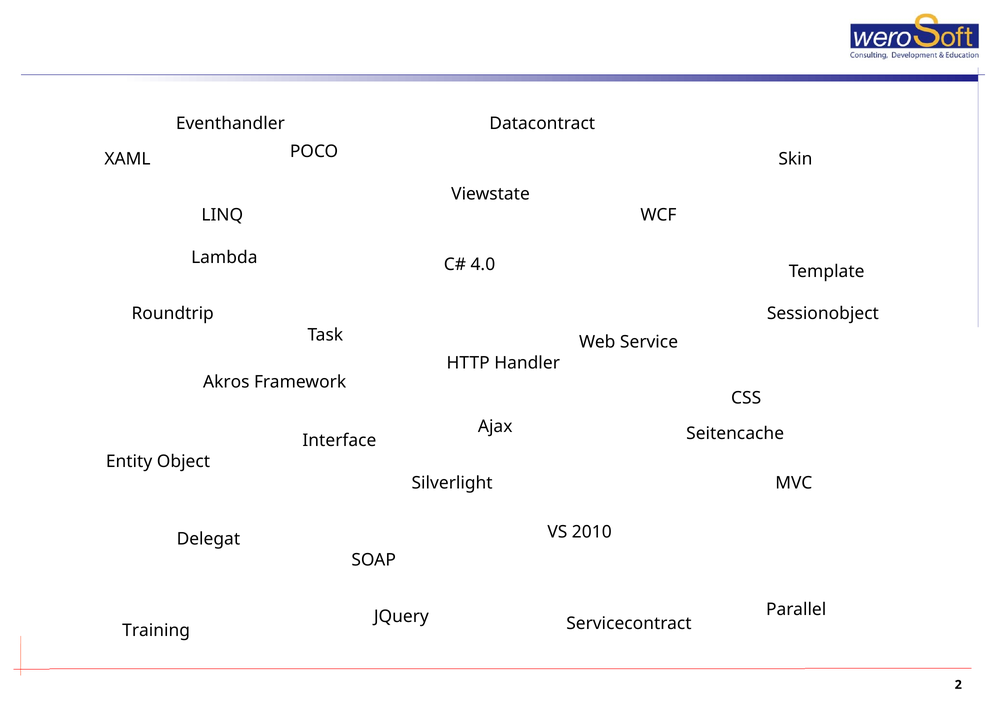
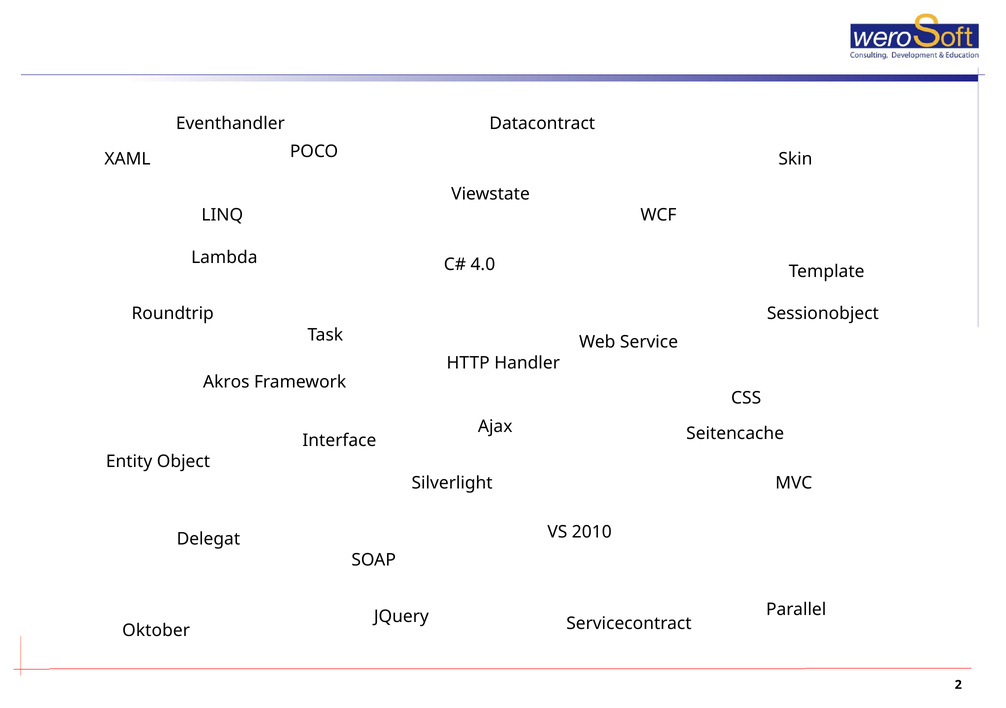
Training: Training -> Oktober
